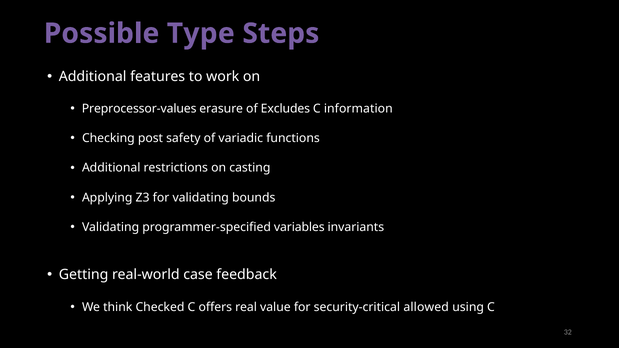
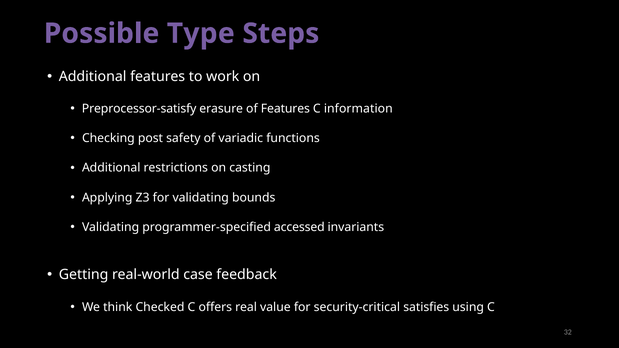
Preprocessor-values: Preprocessor-values -> Preprocessor-satisfy
of Excludes: Excludes -> Features
variables: variables -> accessed
allowed: allowed -> satisfies
